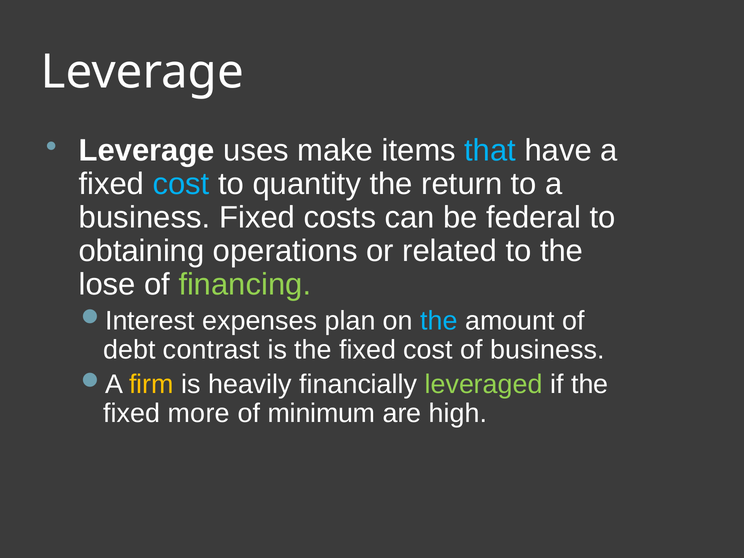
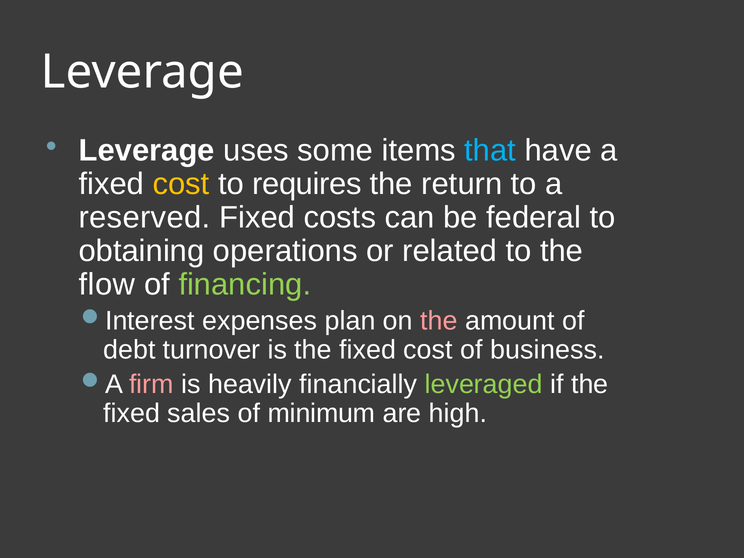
make: make -> some
cost at (181, 184) colour: light blue -> yellow
quantity: quantity -> requires
business at (145, 217): business -> reserved
lose: lose -> flow
the at (439, 321) colour: light blue -> pink
contrast: contrast -> turnover
firm colour: yellow -> pink
more: more -> sales
